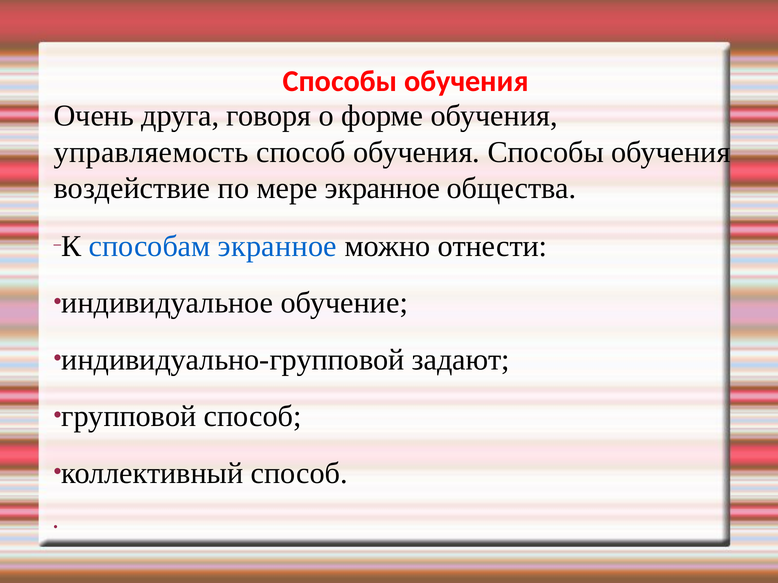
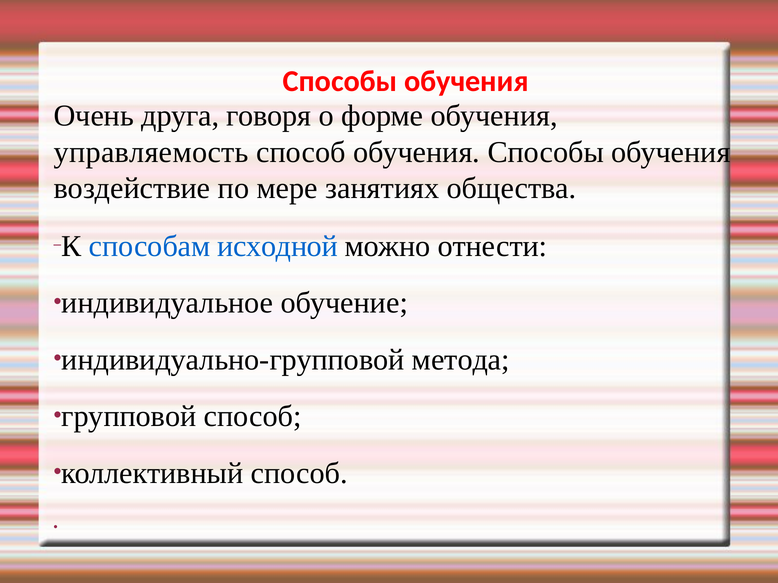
мере экранное: экранное -> занятиях
способам экранное: экранное -> исходной
задают: задают -> метода
